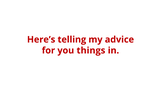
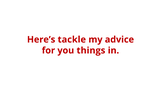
telling: telling -> tackle
